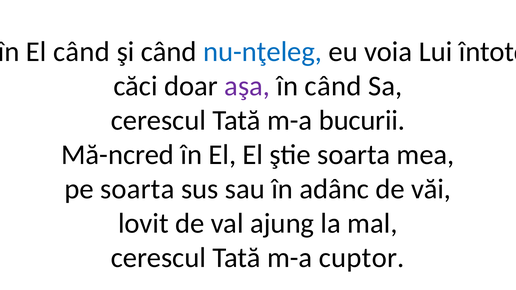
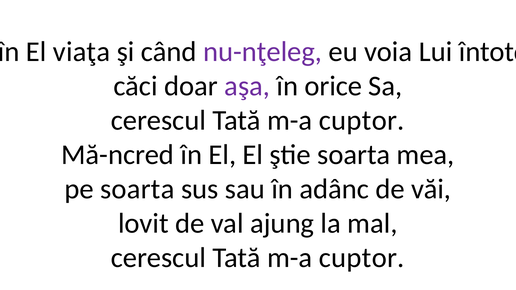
El când: când -> viaţa
nu-nţeleg colour: blue -> purple
în când: când -> orice
bucurii at (362, 120): bucurii -> cuptor
